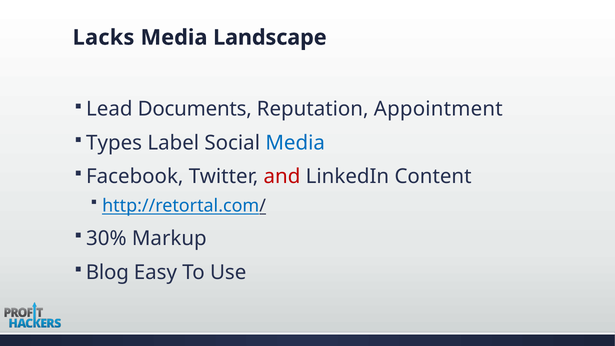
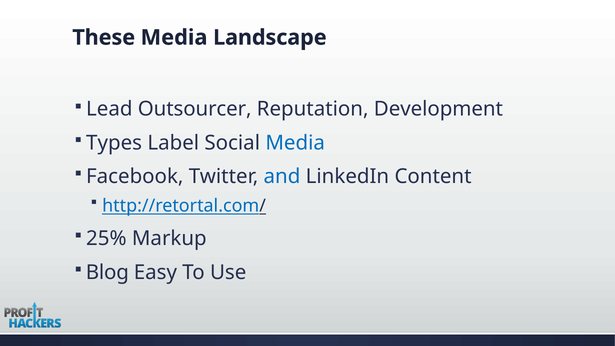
Lacks: Lacks -> These
Documents: Documents -> Outsourcer
Appointment: Appointment -> Development
and colour: red -> blue
30%: 30% -> 25%
